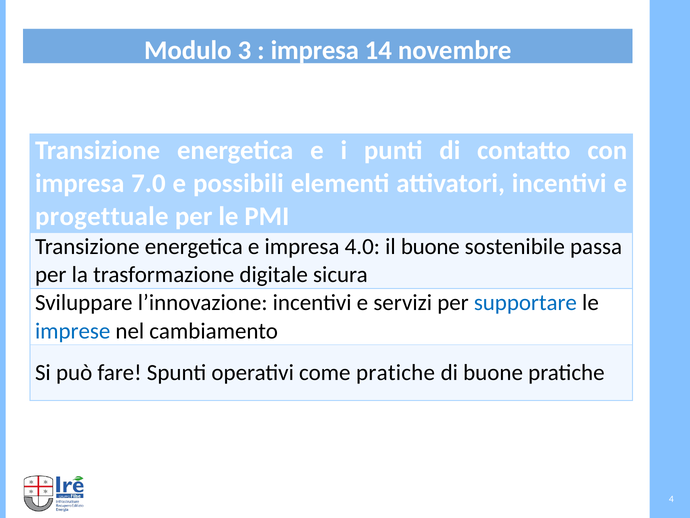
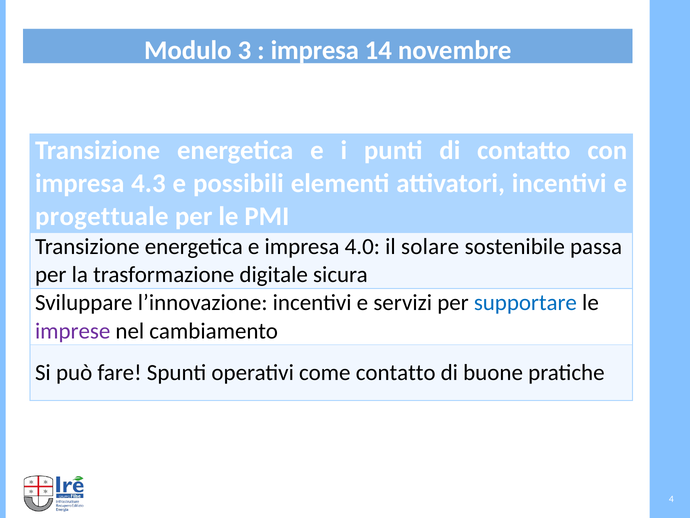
7.0: 7.0 -> 4.3
il buone: buone -> solare
imprese colour: blue -> purple
come pratiche: pratiche -> contatto
